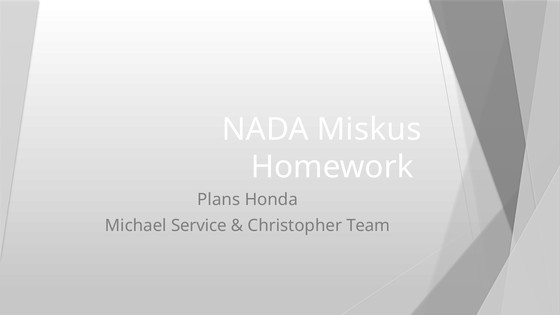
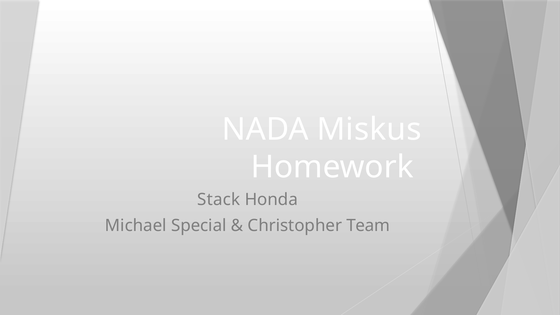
Plans: Plans -> Stack
Service: Service -> Special
